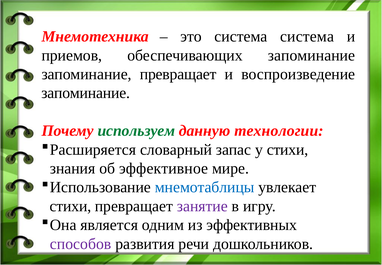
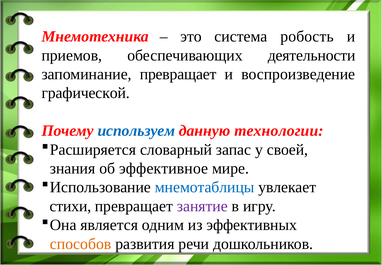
система система: система -> робость
обеспечивающих запоминание: запоминание -> деятельности
запоминание at (86, 93): запоминание -> графической
используем colour: green -> blue
у стихи: стихи -> своей
способов colour: purple -> orange
